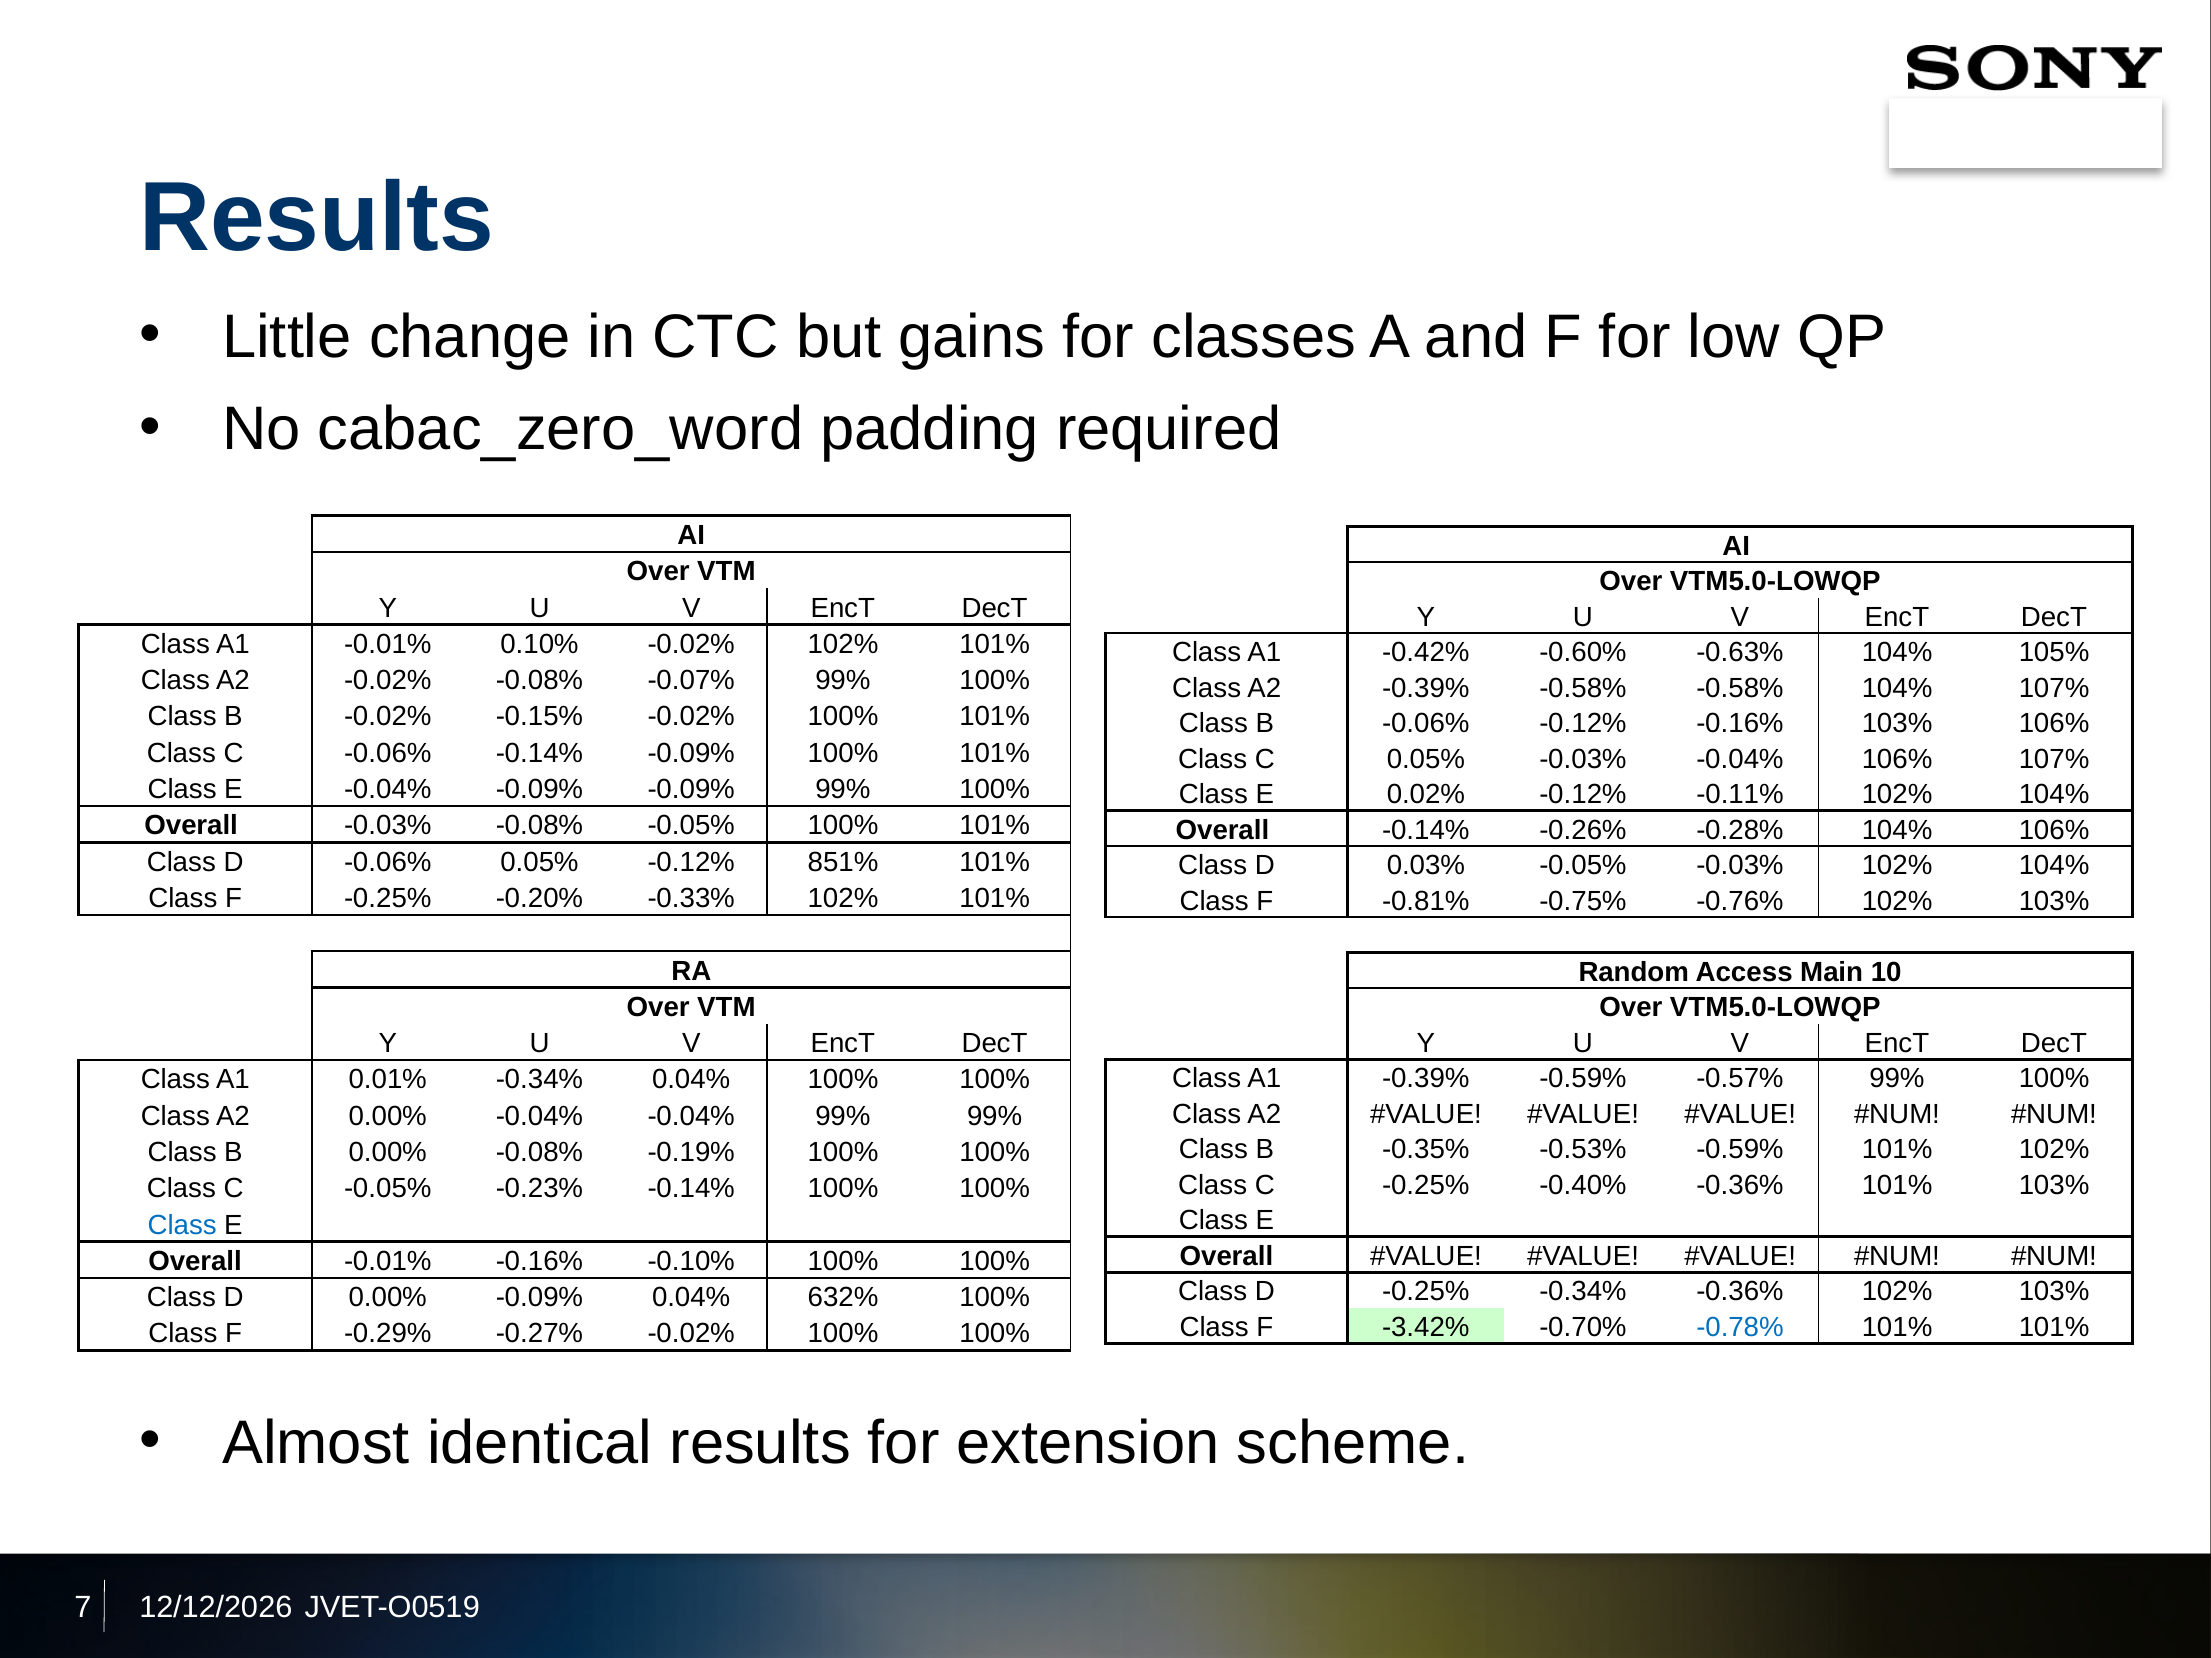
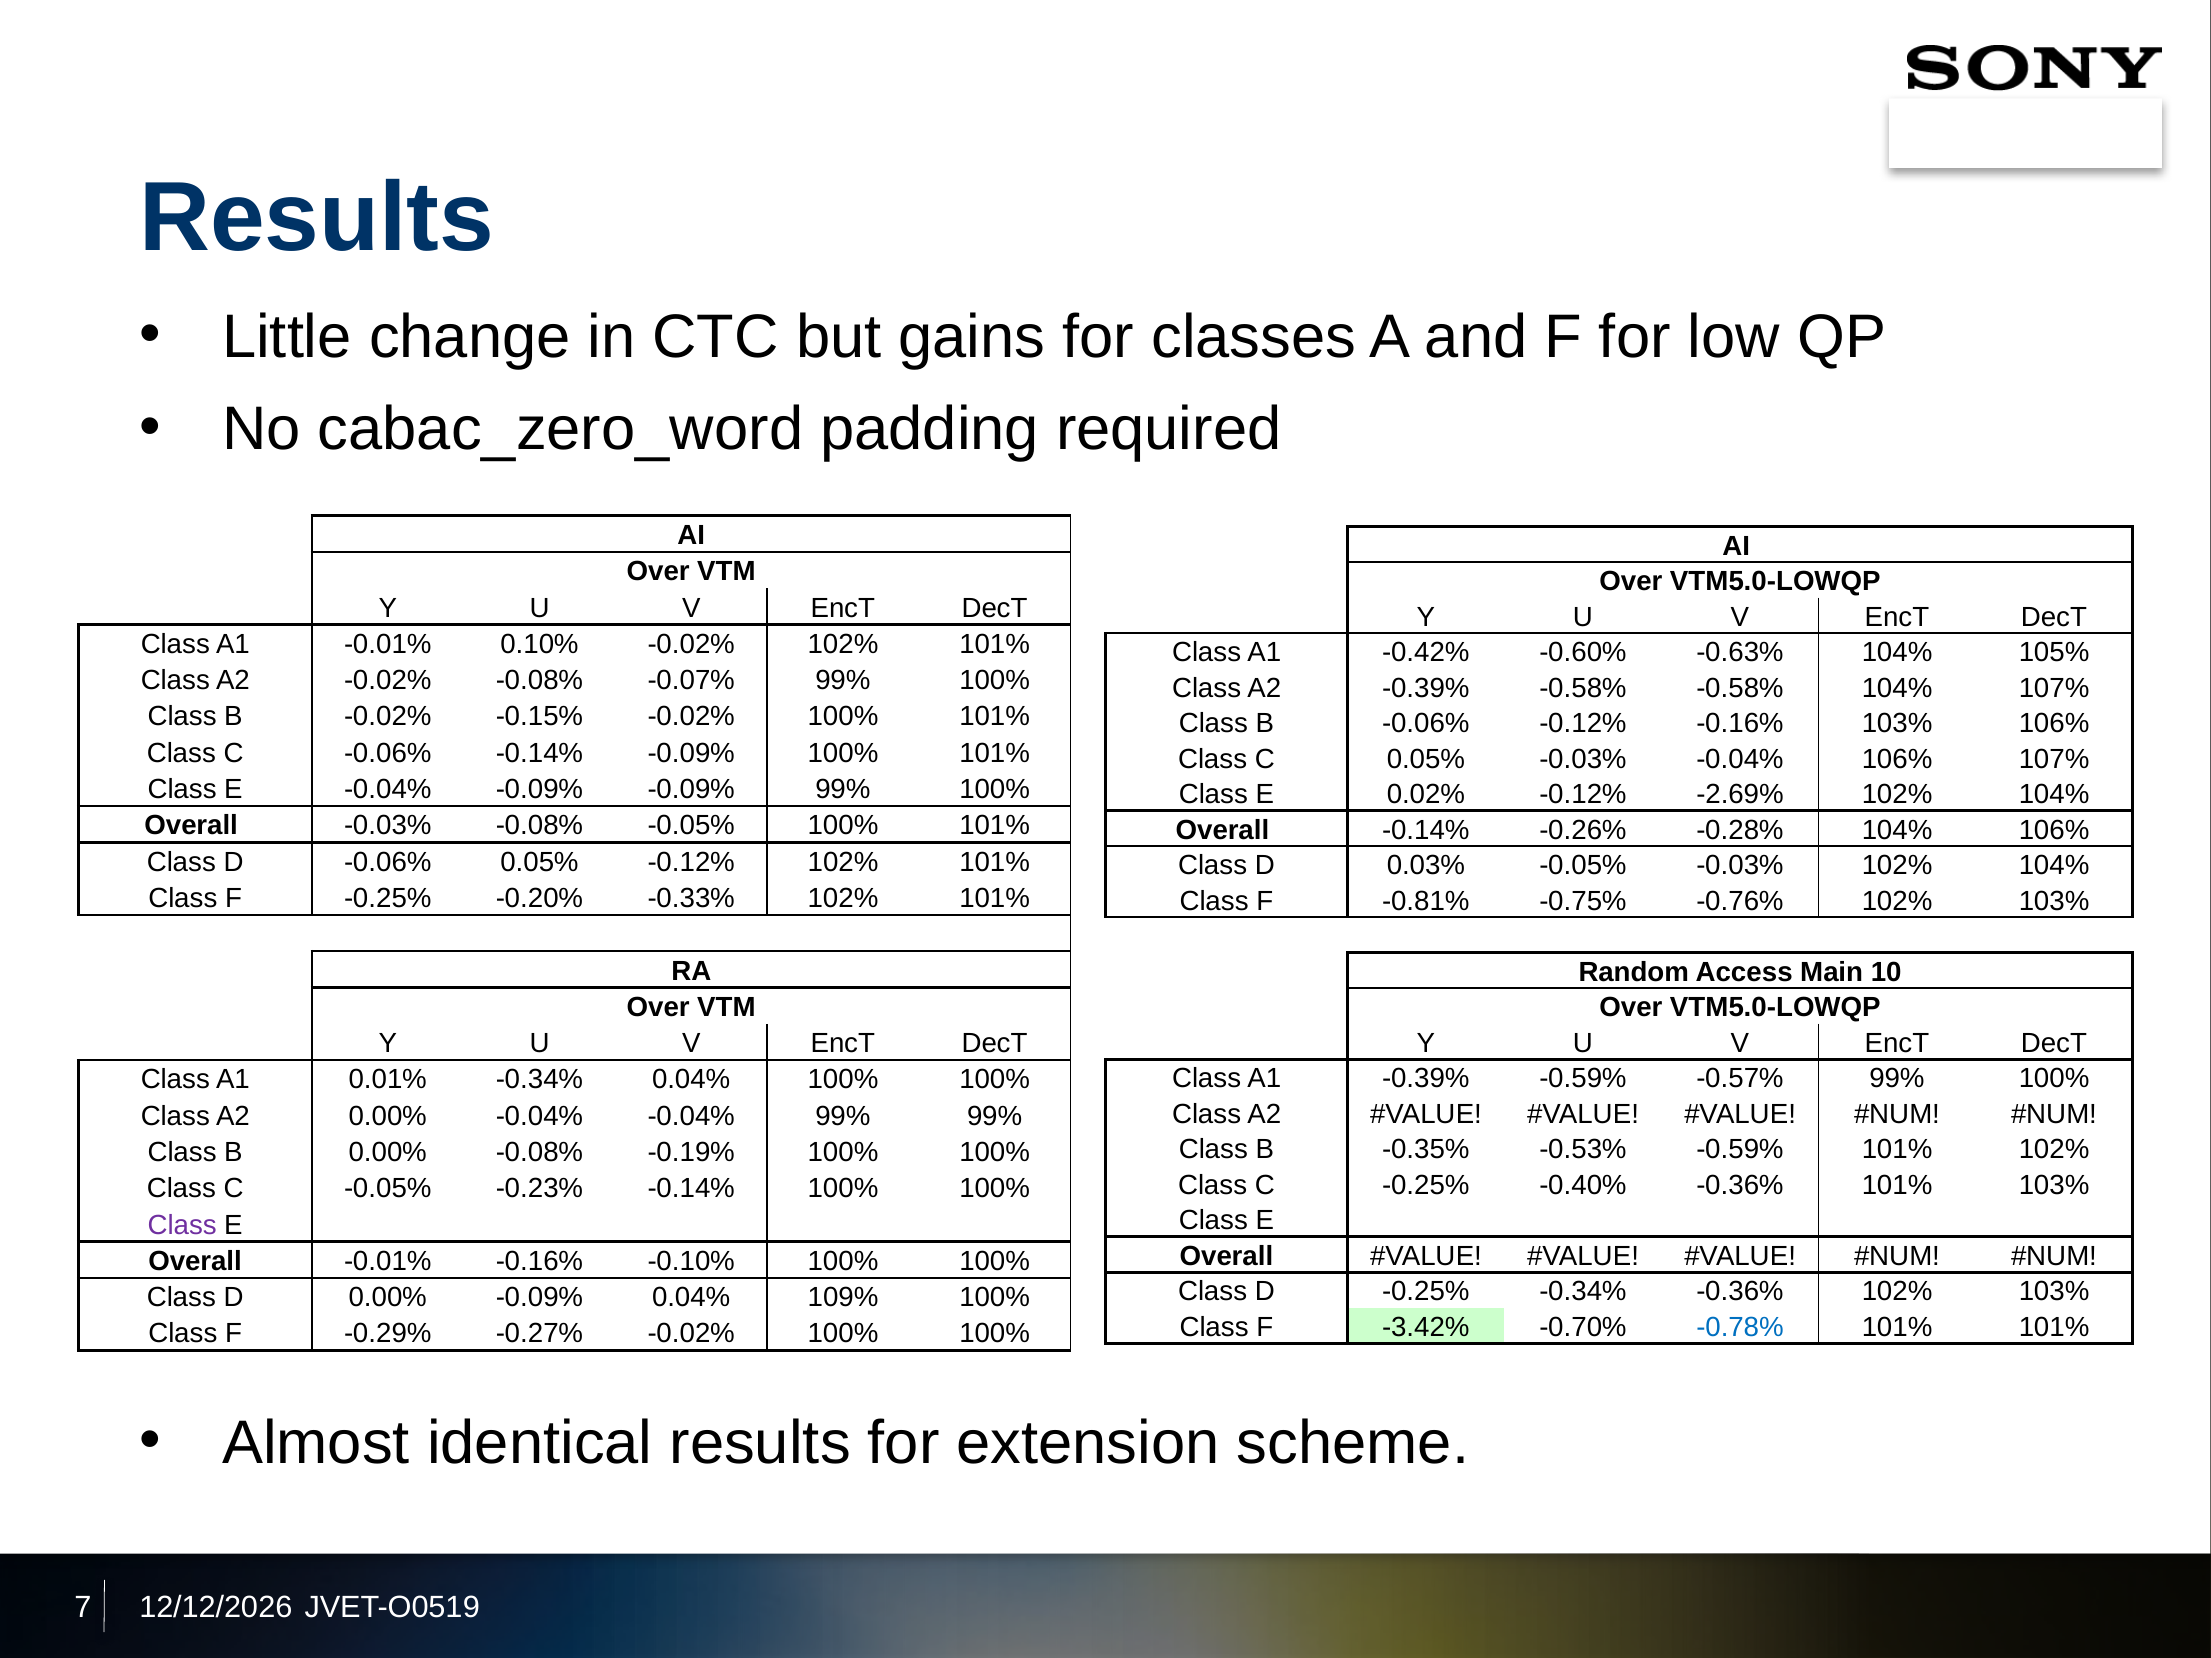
-0.11%: -0.11% -> -2.69%
-0.12% 851%: 851% -> 102%
Class at (182, 1225) colour: blue -> purple
632%: 632% -> 109%
